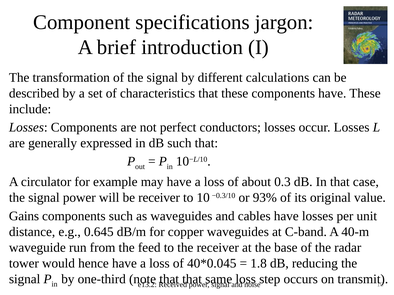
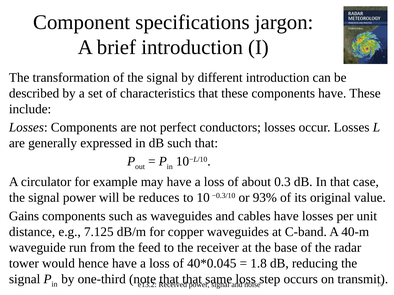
different calculations: calculations -> introduction
be receiver: receiver -> reduces
0.645: 0.645 -> 7.125
